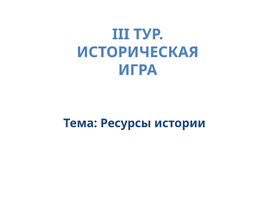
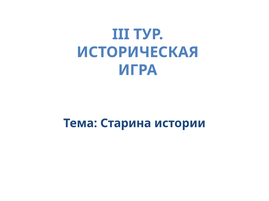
Ресурсы: Ресурсы -> Старина
